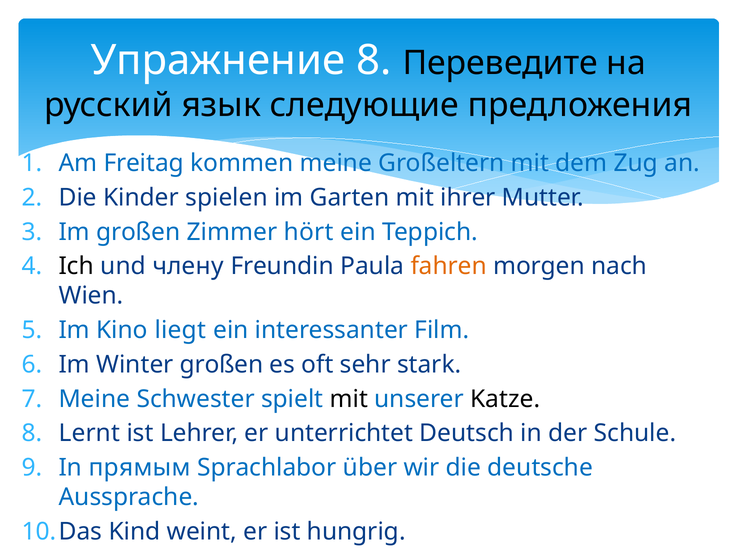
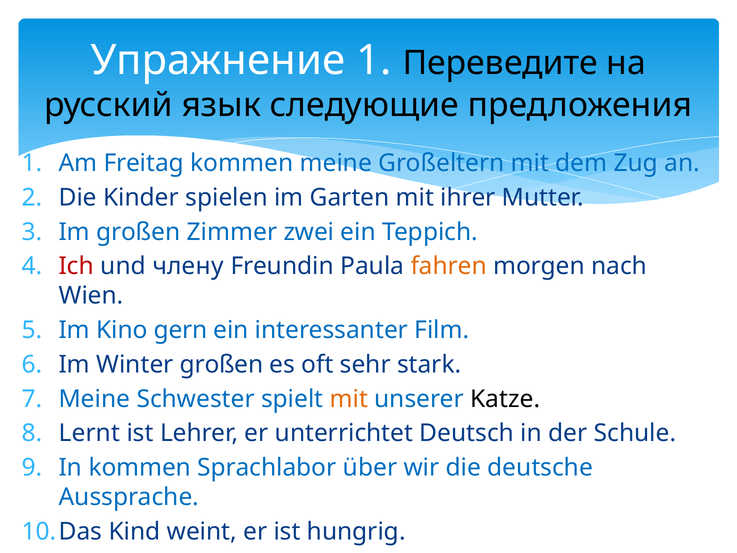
Упражнение 8: 8 -> 1
hört: hört -> zwei
Ich colour: black -> red
liegt: liegt -> gern
mit at (349, 399) colour: black -> orange
In прямым: прямым -> kommen
